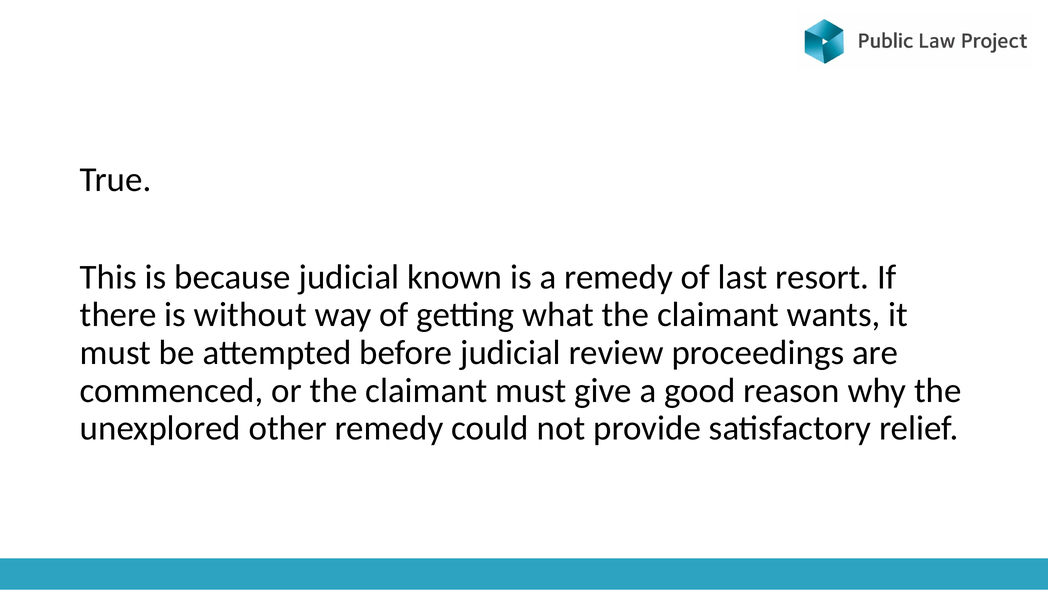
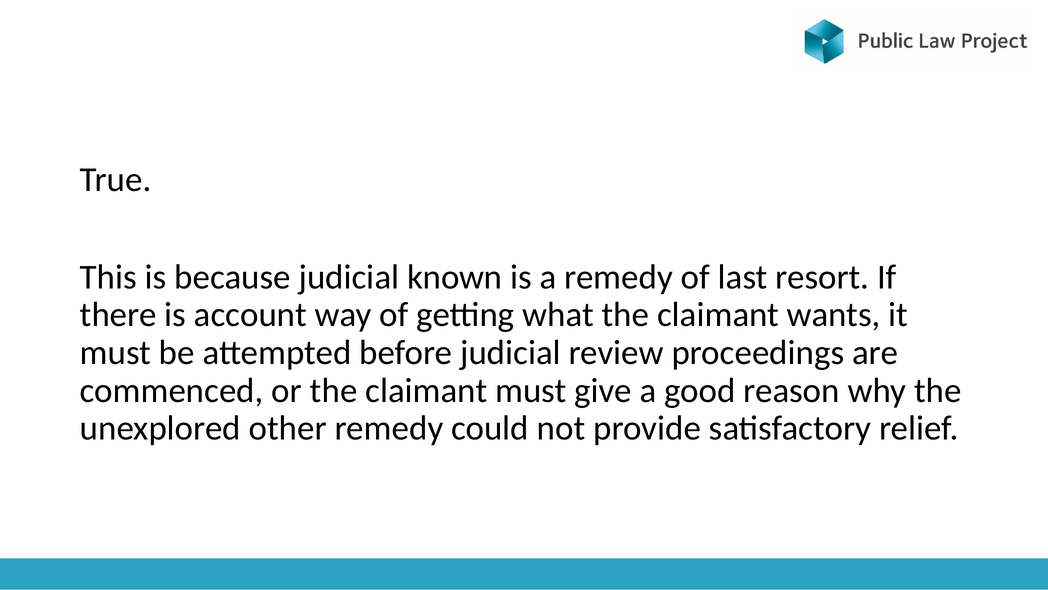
without: without -> account
